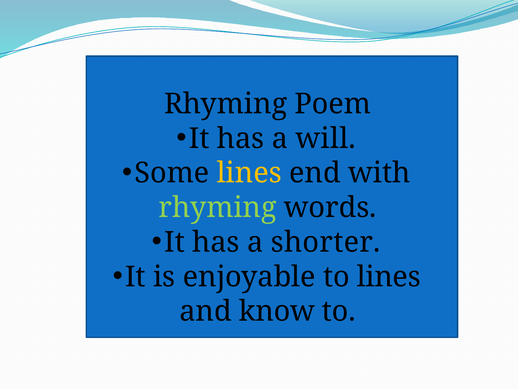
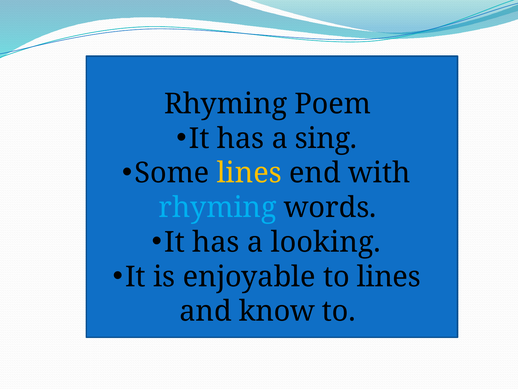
will: will -> sing
rhyming at (218, 207) colour: light green -> light blue
shorter: shorter -> looking
